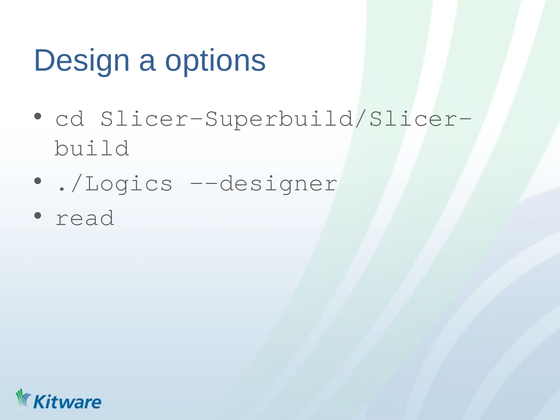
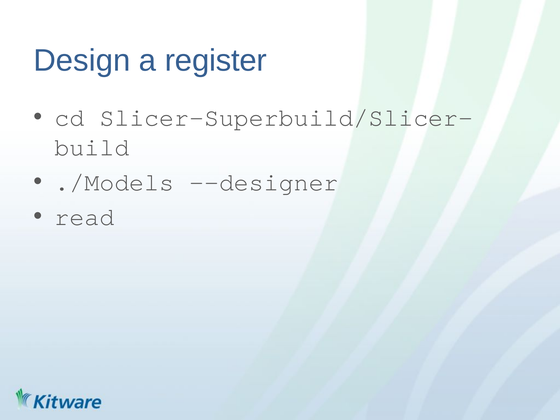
options: options -> register
./Logics: ./Logics -> ./Models
